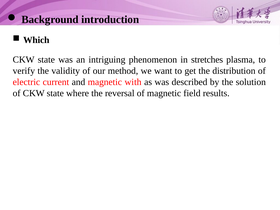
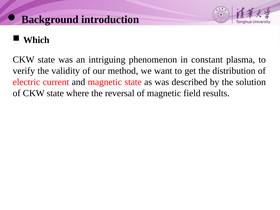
stretches: stretches -> constant
magnetic with: with -> state
